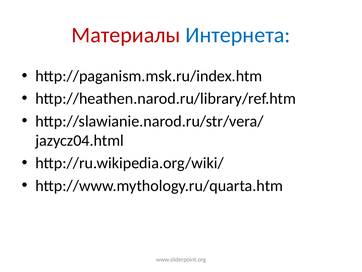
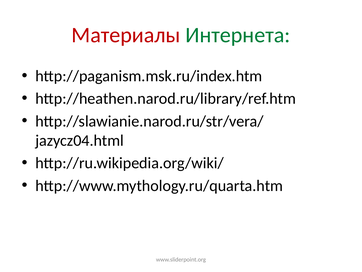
Интернета colour: blue -> green
